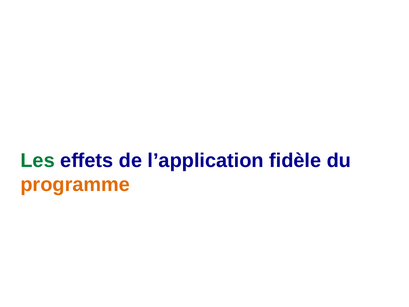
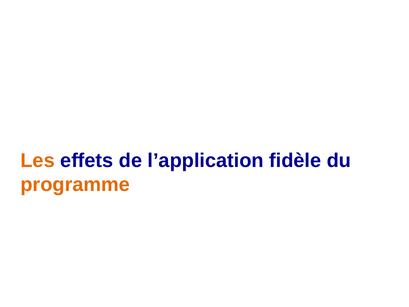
Les colour: green -> orange
